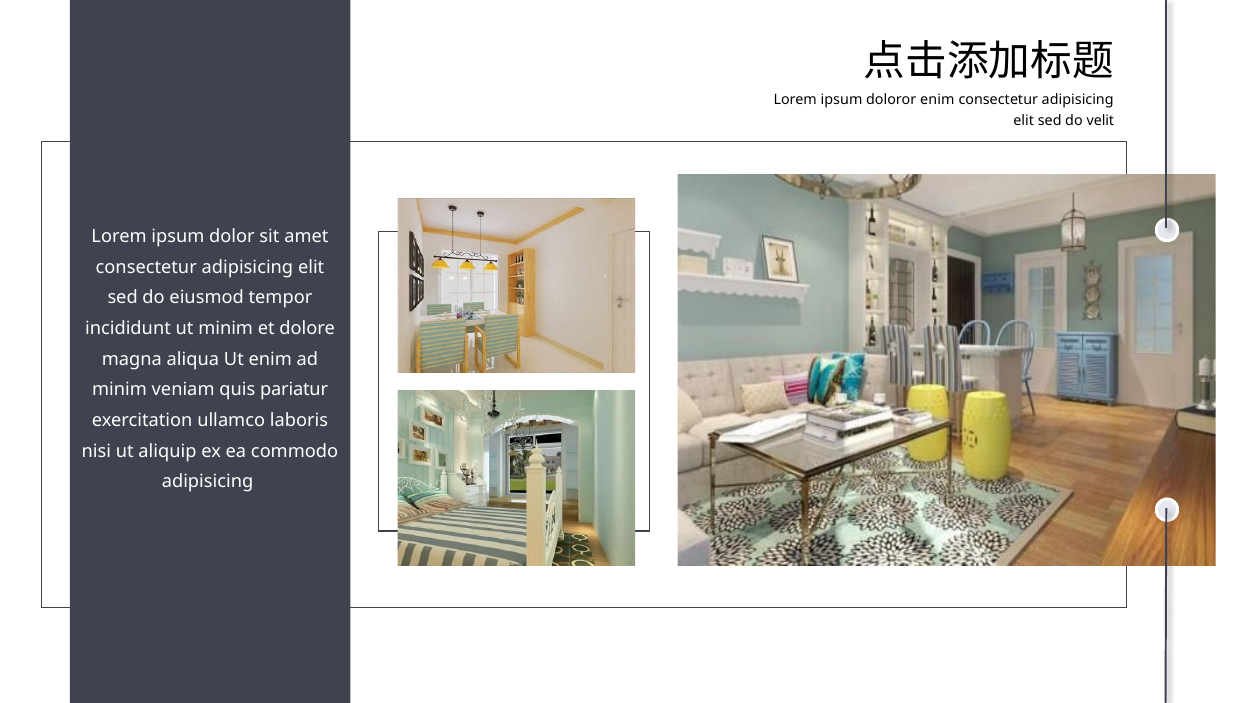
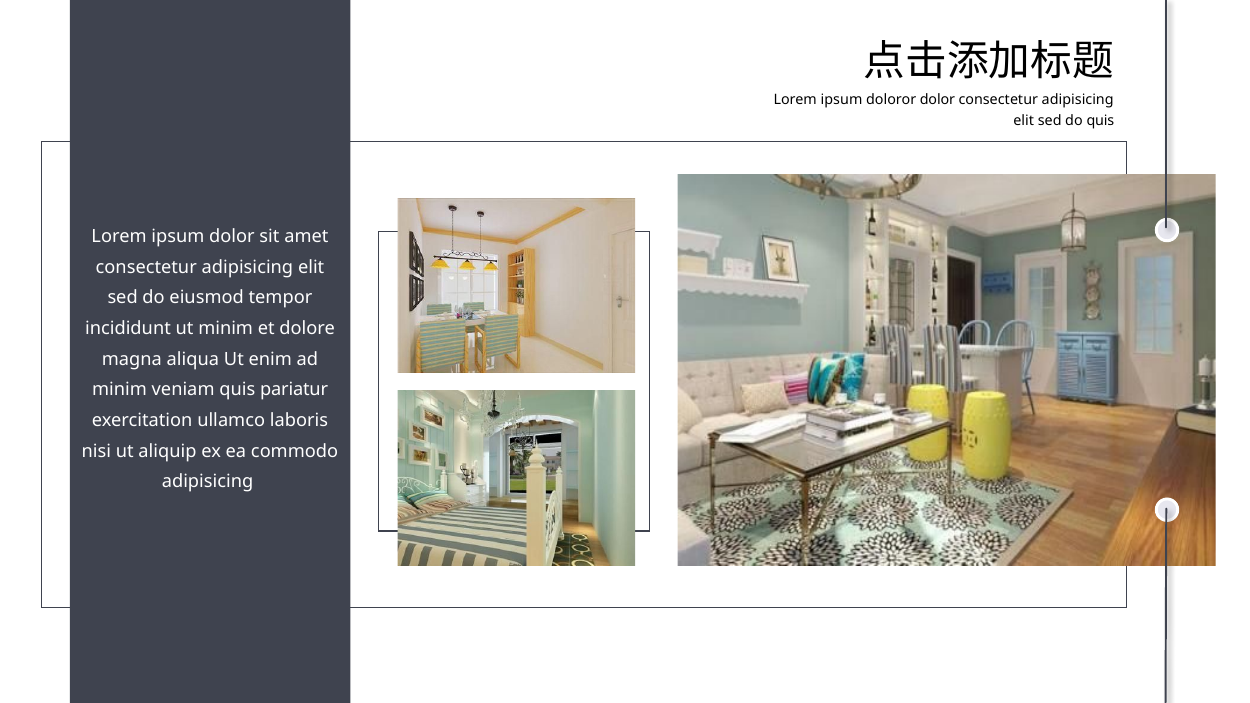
doloror enim: enim -> dolor
do velit: velit -> quis
